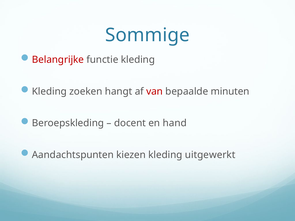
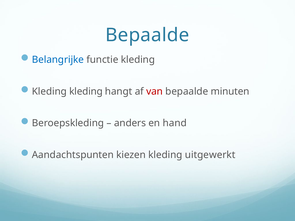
Sommige at (147, 35): Sommige -> Bepaalde
Belangrijke colour: red -> blue
Kleding zoeken: zoeken -> kleding
docent: docent -> anders
